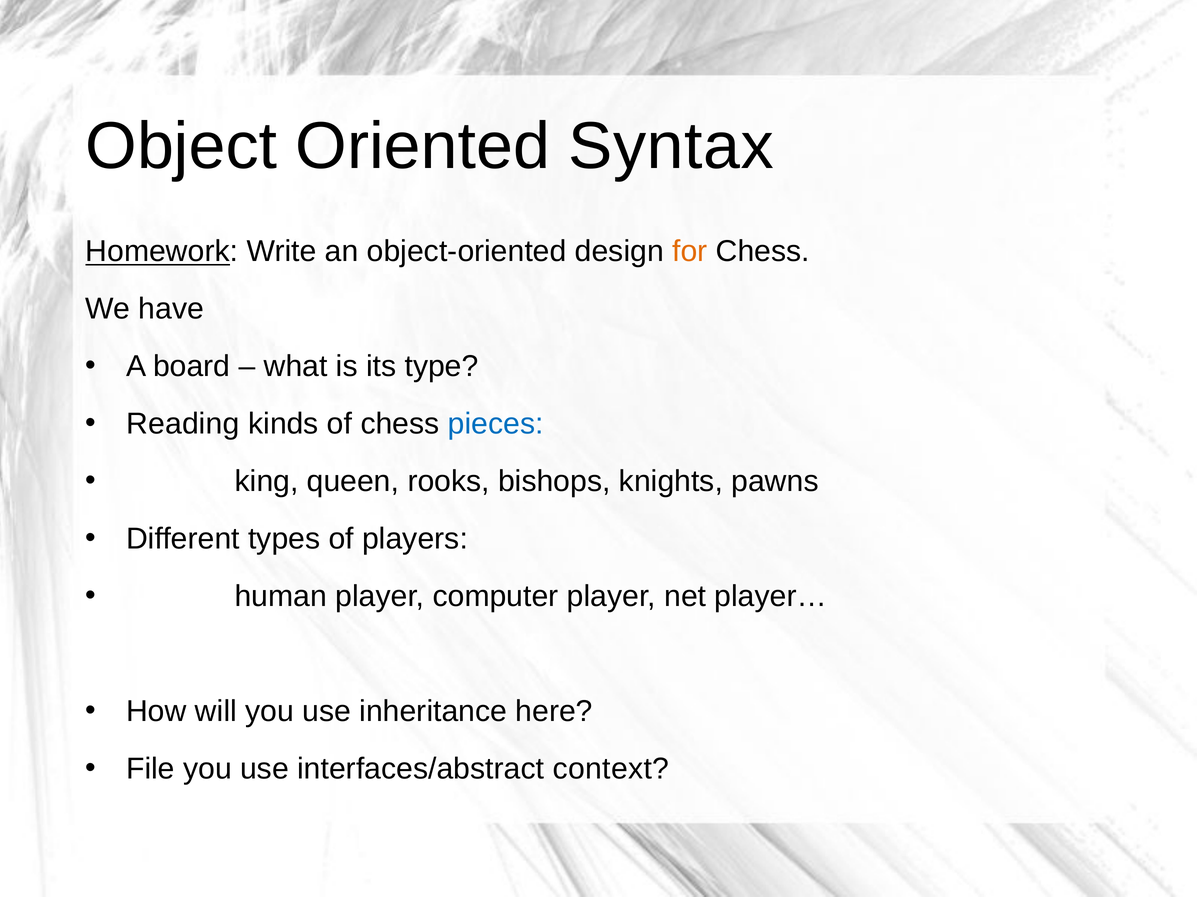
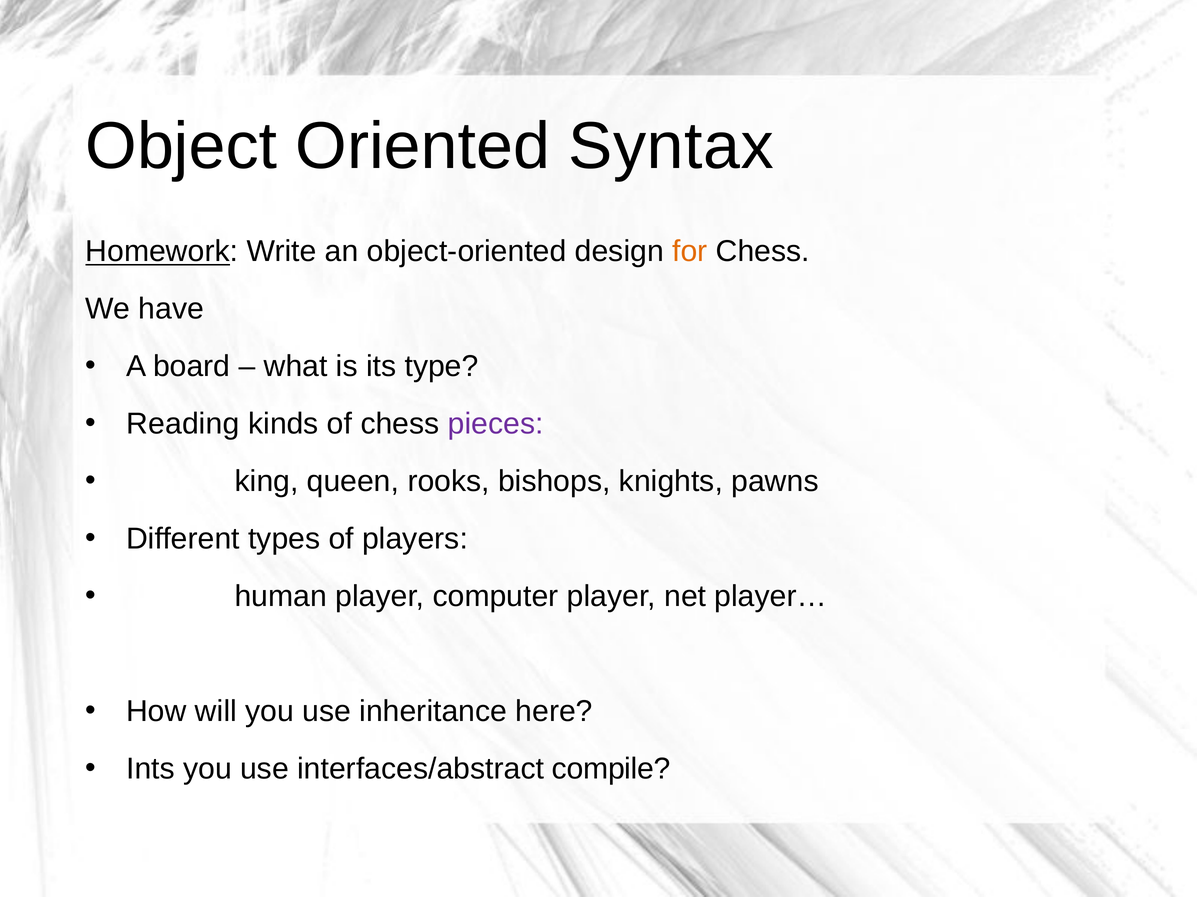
pieces colour: blue -> purple
File: File -> Ints
context: context -> compile
